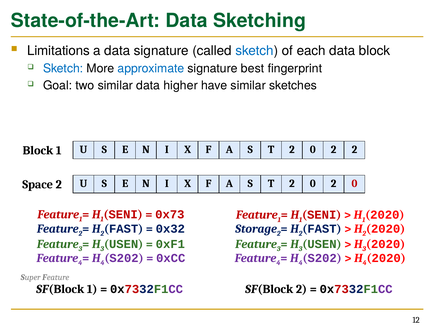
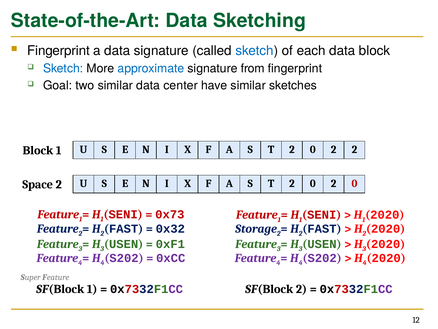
Limitations at (58, 51): Limitations -> Fingerprint
best: best -> from
higher: higher -> center
